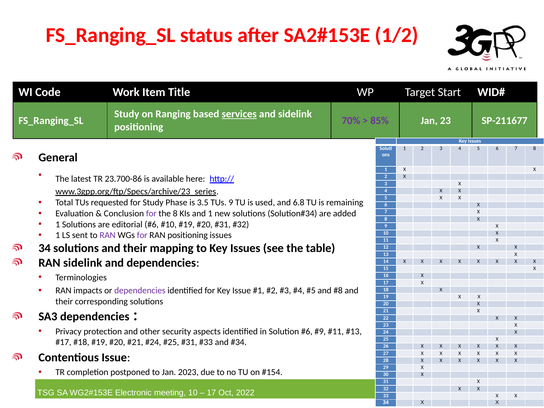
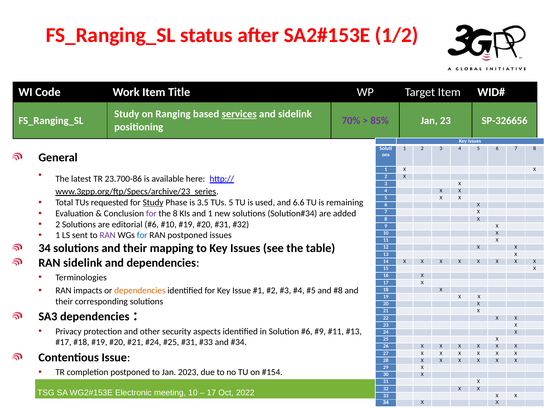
Target Start: Start -> Item
SP-211677: SP-211677 -> SP-326656
Study at (153, 203) underline: none -> present
TUs 9: 9 -> 5
6.8: 6.8 -> 6.6
1 at (58, 224): 1 -> 2
for at (142, 235) colour: purple -> blue
RAN positioning: positioning -> postponed
dependencies at (140, 291) colour: purple -> orange
